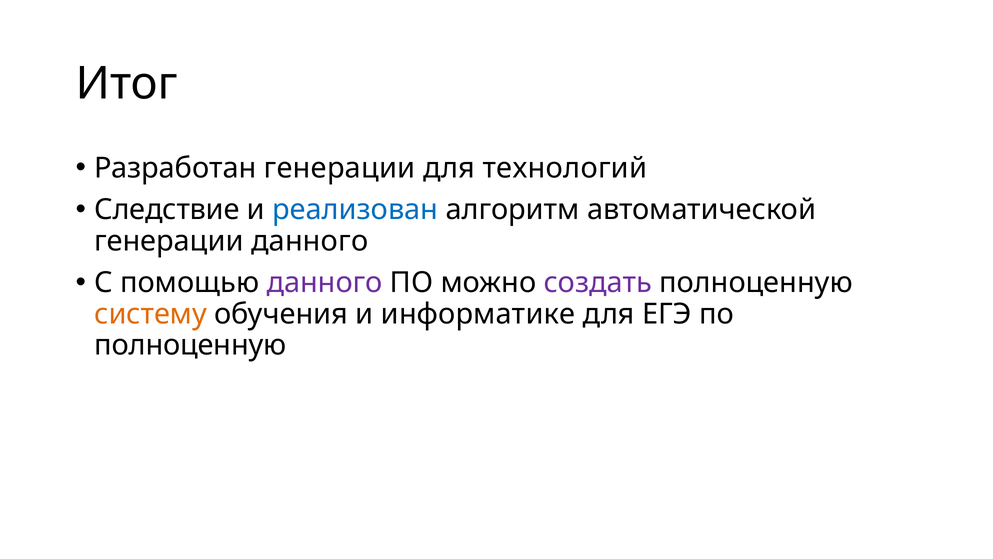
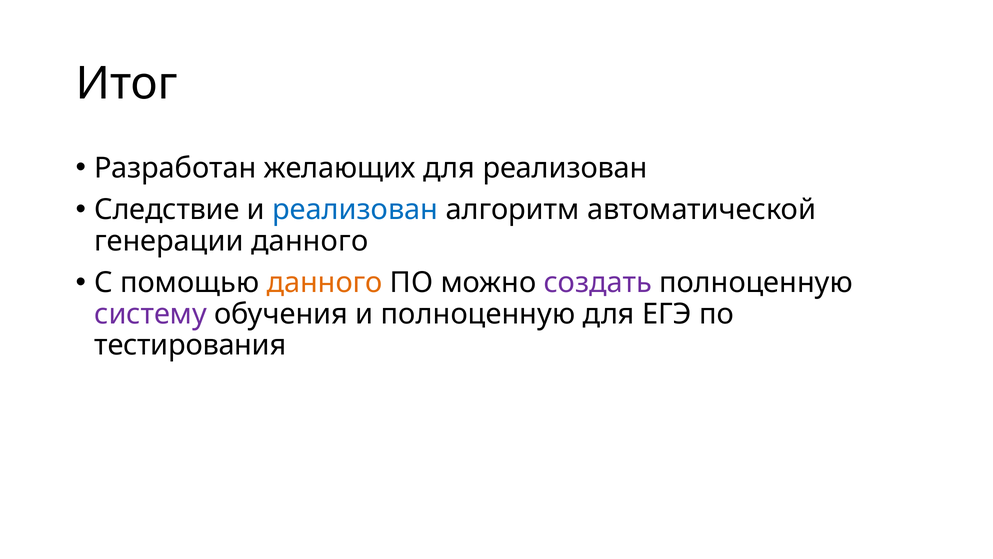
Разработан генерации: генерации -> желающих
для технологий: технологий -> реализован
данного at (325, 282) colour: purple -> orange
систему colour: orange -> purple
и информатике: информатике -> полноценную
полноценную at (190, 345): полноценную -> тестирования
